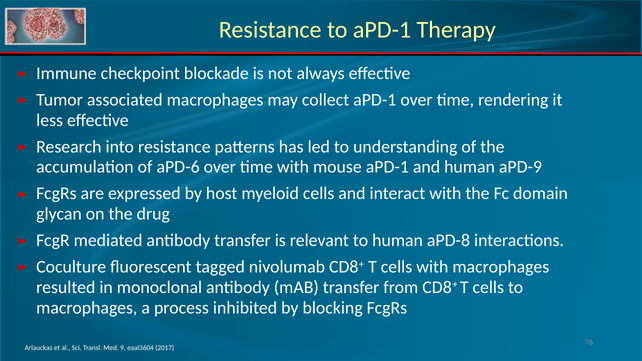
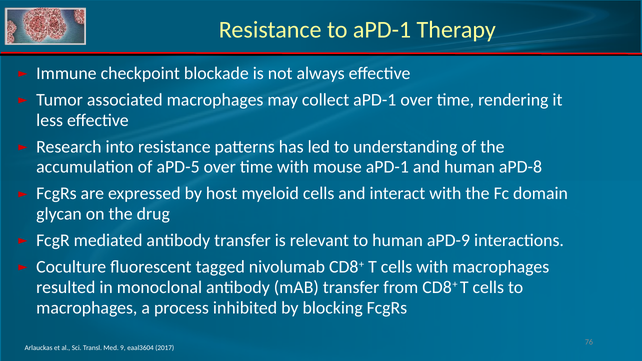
aPD-6: aPD-6 -> aPD-5
aPD-9: aPD-9 -> aPD-8
aPD-8: aPD-8 -> aPD-9
